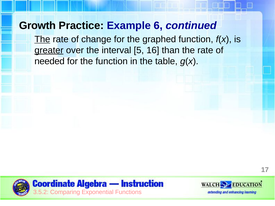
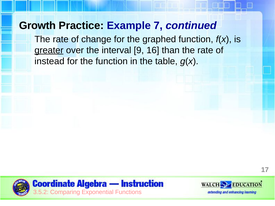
6: 6 -> 7
The at (42, 39) underline: present -> none
5: 5 -> 9
needed: needed -> instead
